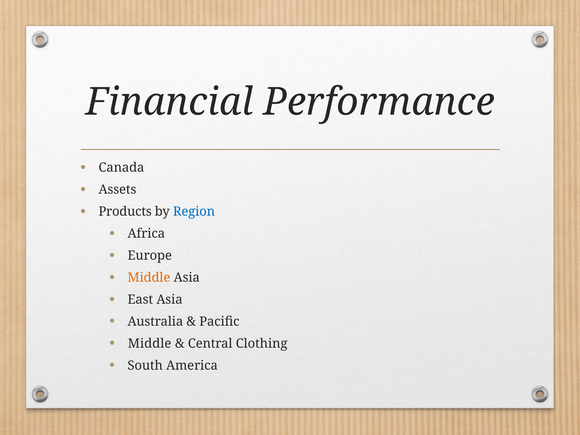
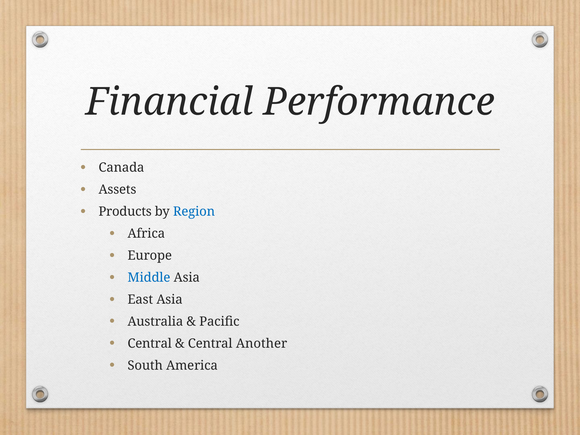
Middle at (149, 278) colour: orange -> blue
Middle at (150, 343): Middle -> Central
Clothing: Clothing -> Another
